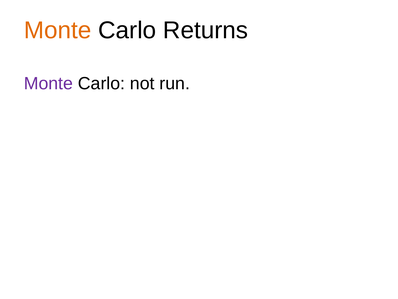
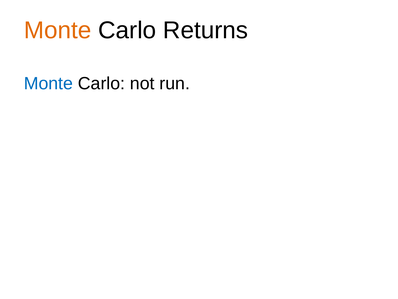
Monte at (48, 83) colour: purple -> blue
